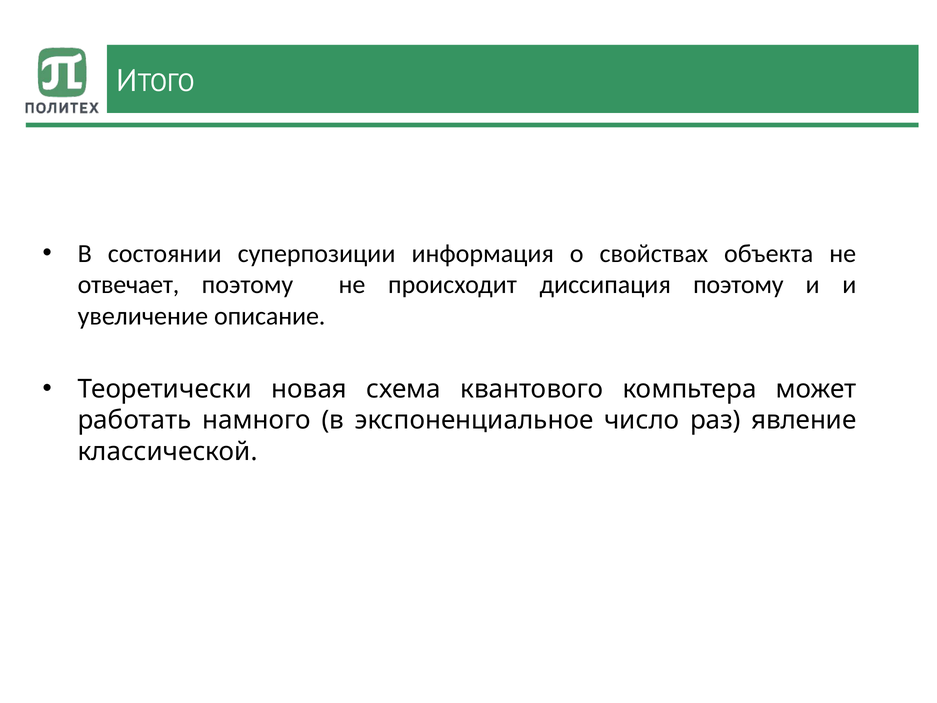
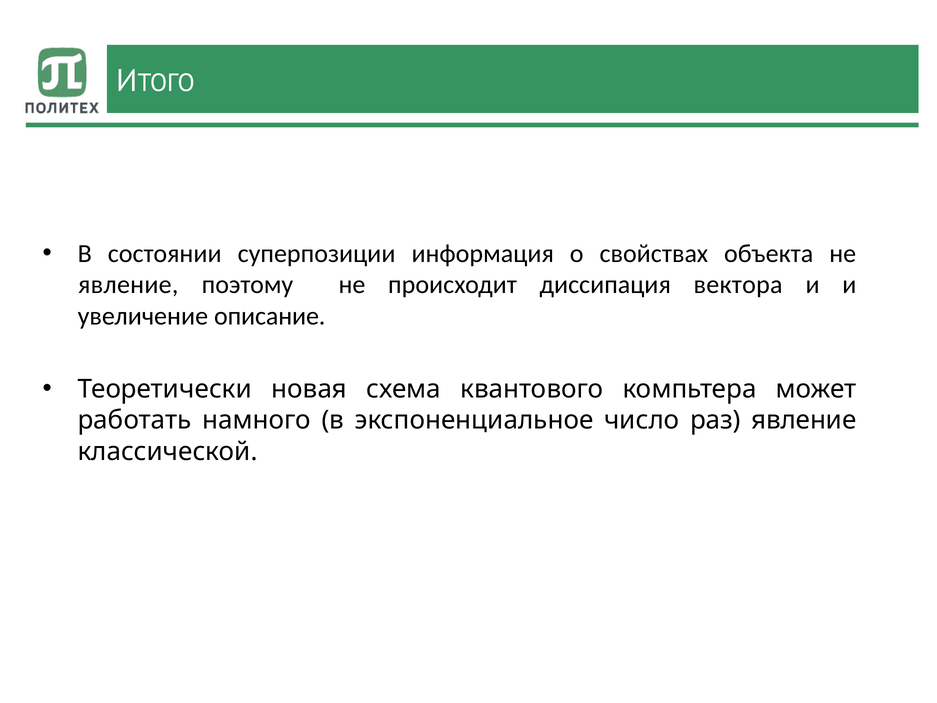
отвечает at (128, 285): отвечает -> явление
диссипация поэтому: поэтому -> вектора
